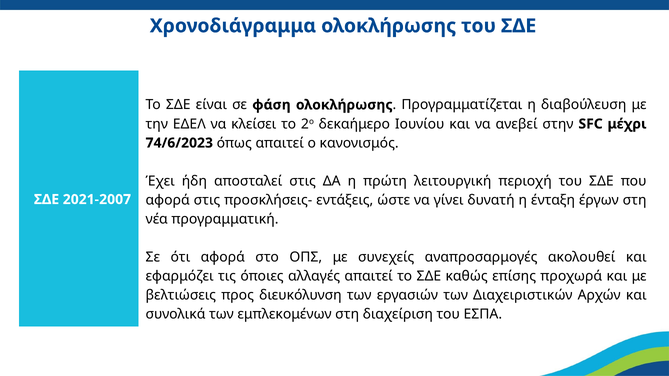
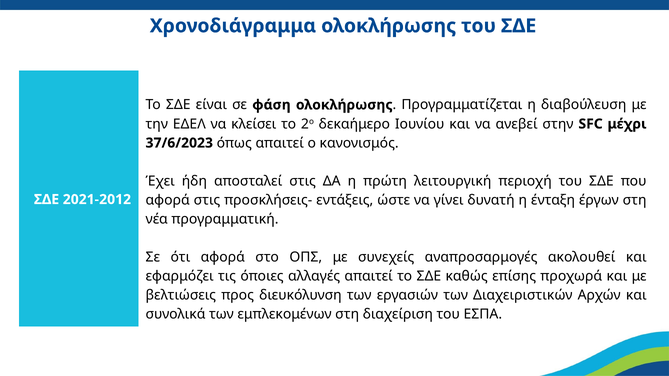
74/6/2023: 74/6/2023 -> 37/6/2023
2021-2007: 2021-2007 -> 2021-2012
